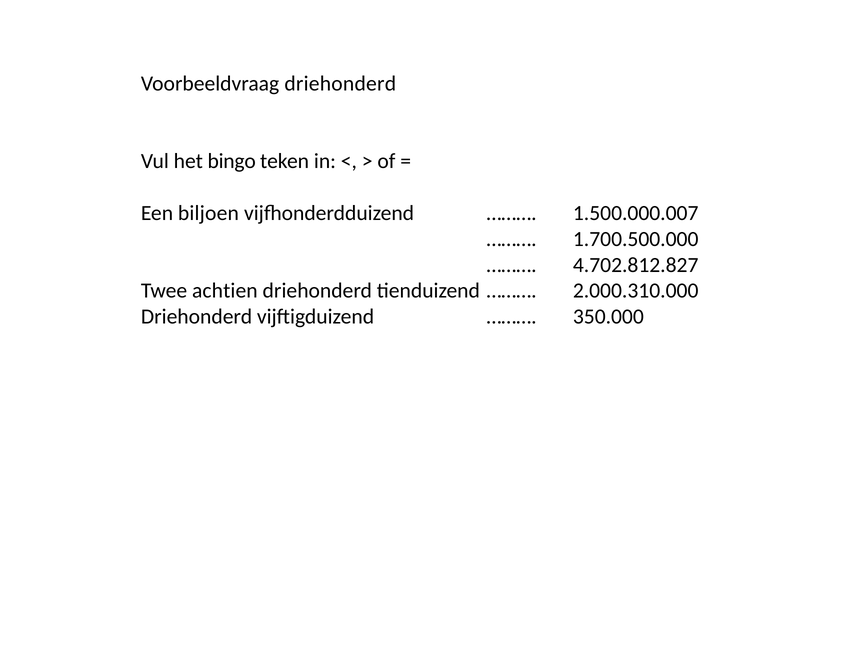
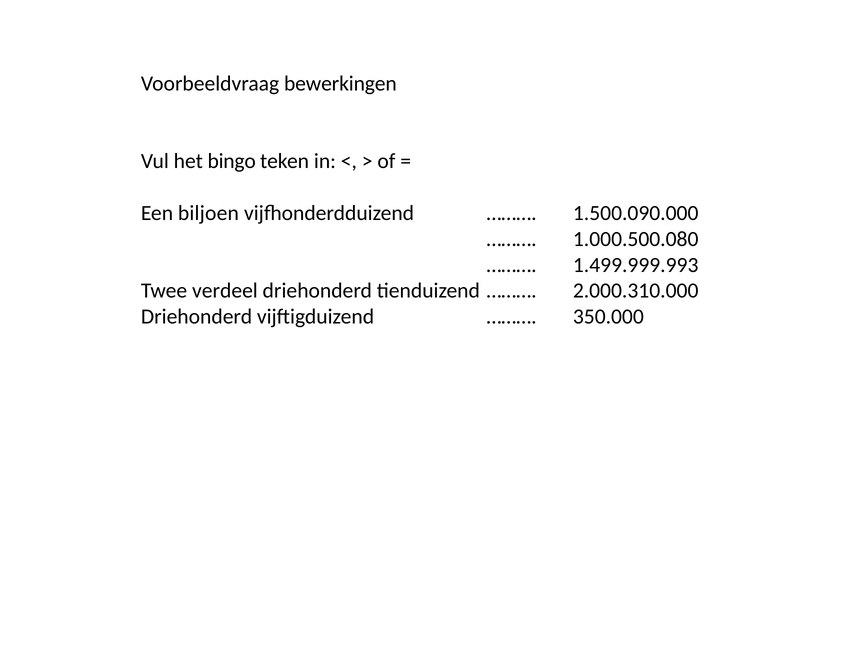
Voorbeeldvraag driehonderd: driehonderd -> bewerkingen
1.500.000.007: 1.500.000.007 -> 1.500.090.000
1.700.500.000: 1.700.500.000 -> 1.000.500.080
4.702.812.827: 4.702.812.827 -> 1.499.999.993
achtien: achtien -> verdeel
